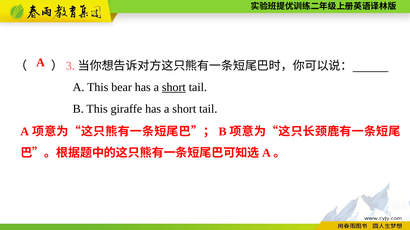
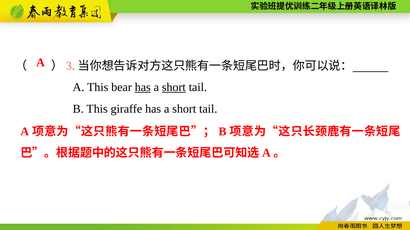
has at (143, 88) underline: none -> present
